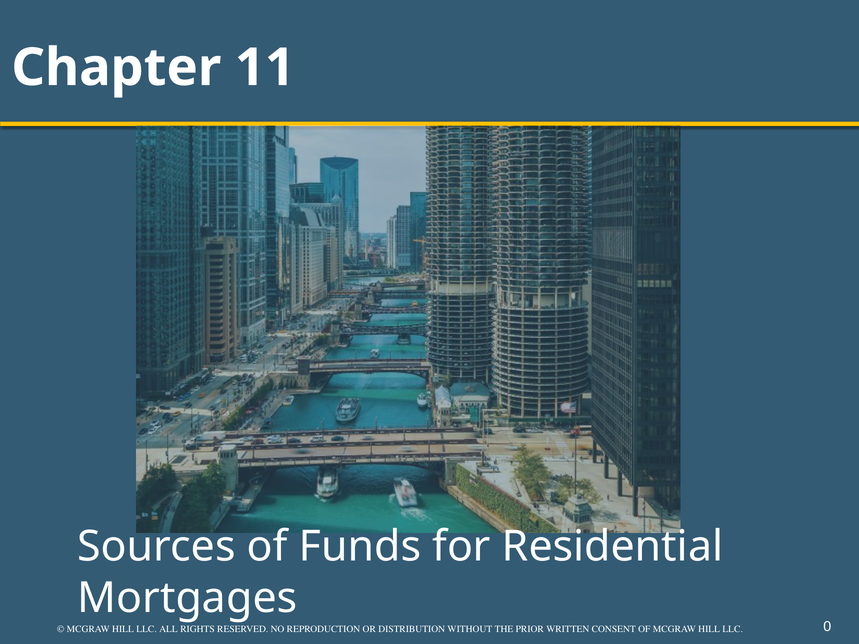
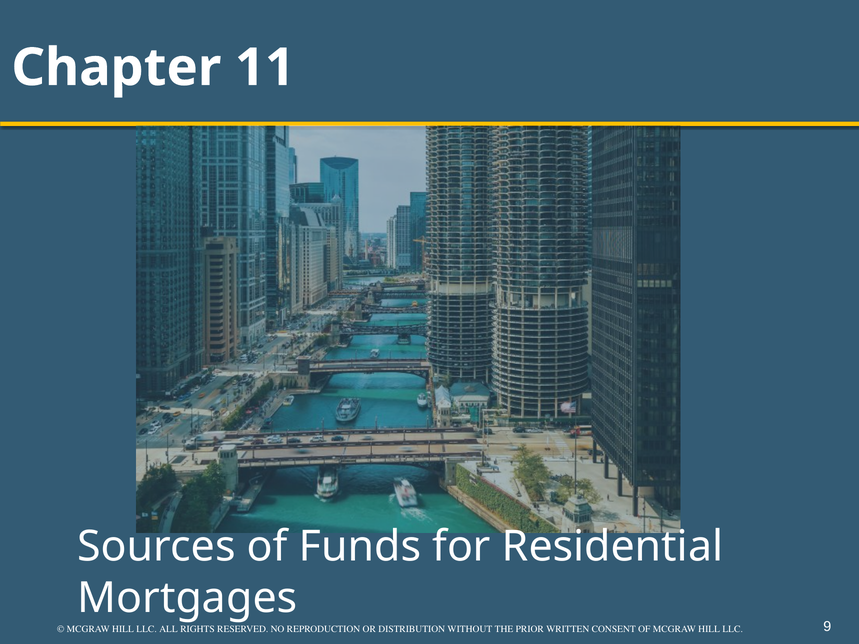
0: 0 -> 9
